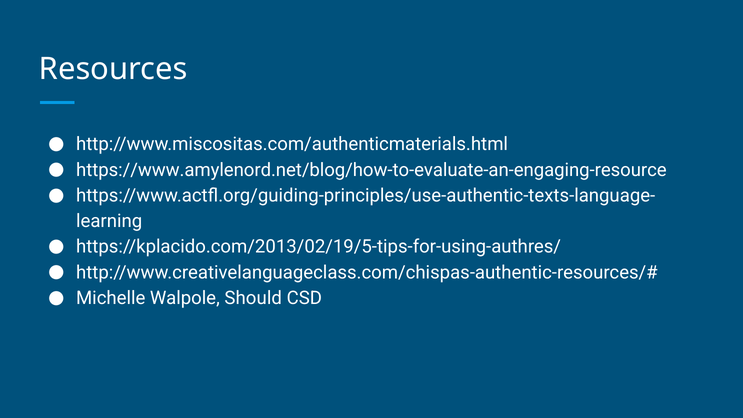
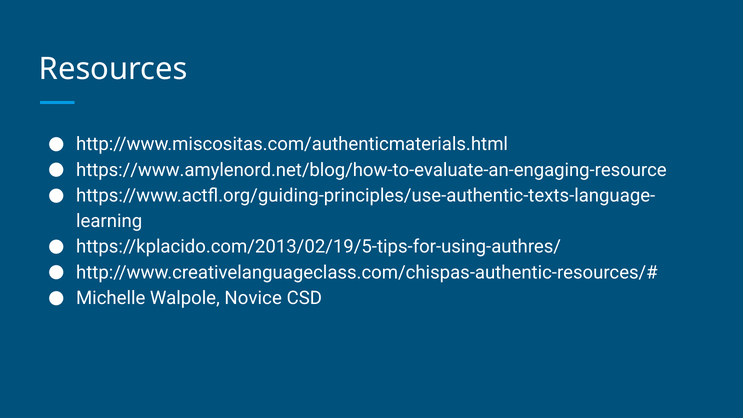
Should: Should -> Novice
